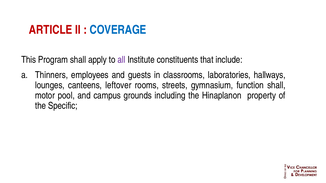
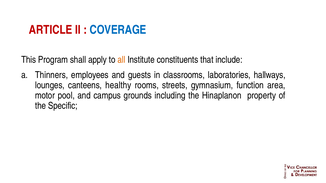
all colour: purple -> orange
leftover: leftover -> healthy
function shall: shall -> area
